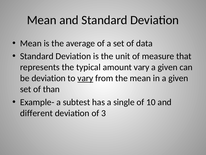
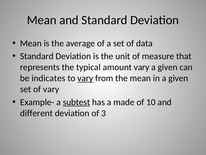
be deviation: deviation -> indicates
of than: than -> vary
subtest underline: none -> present
single: single -> made
